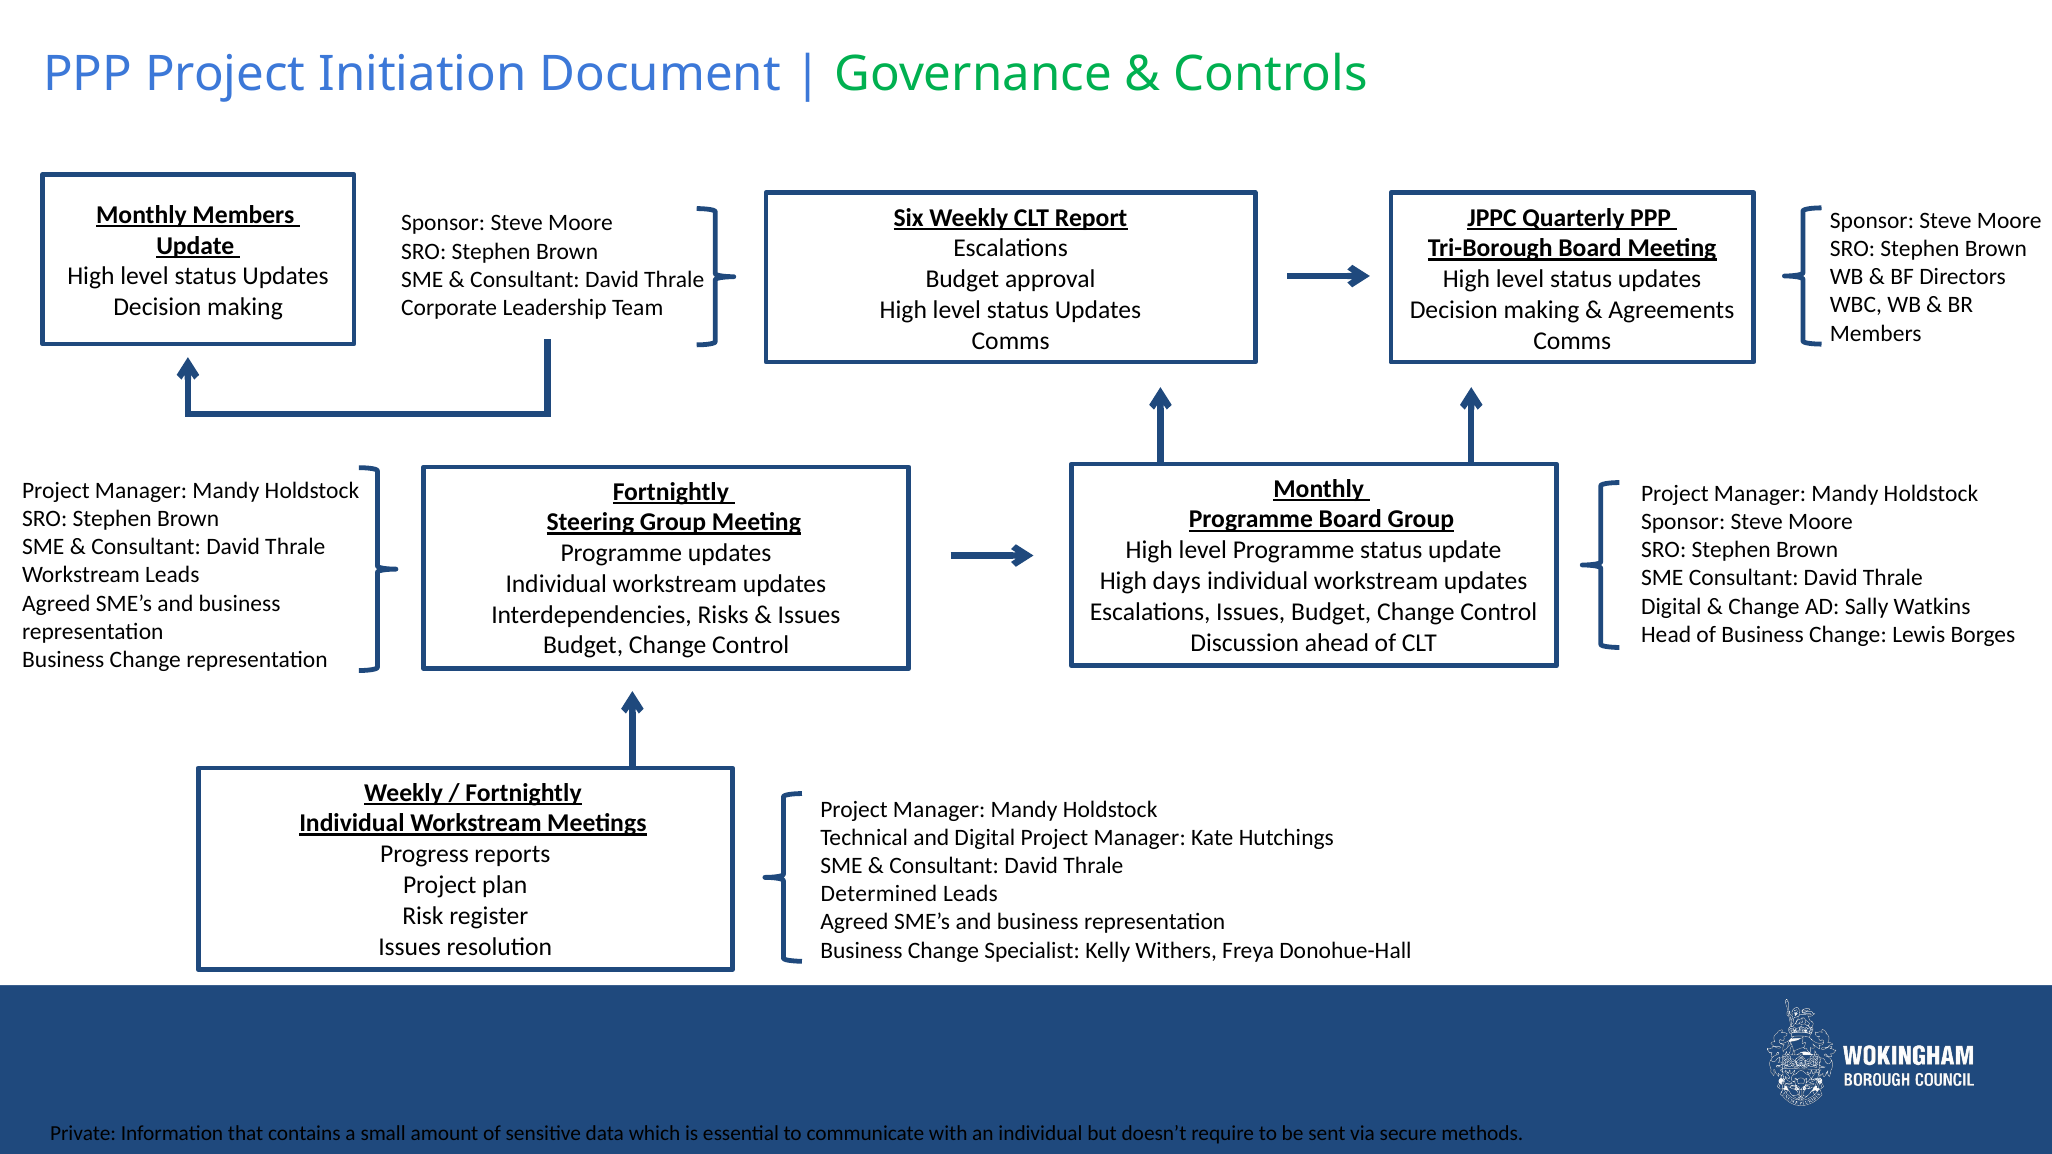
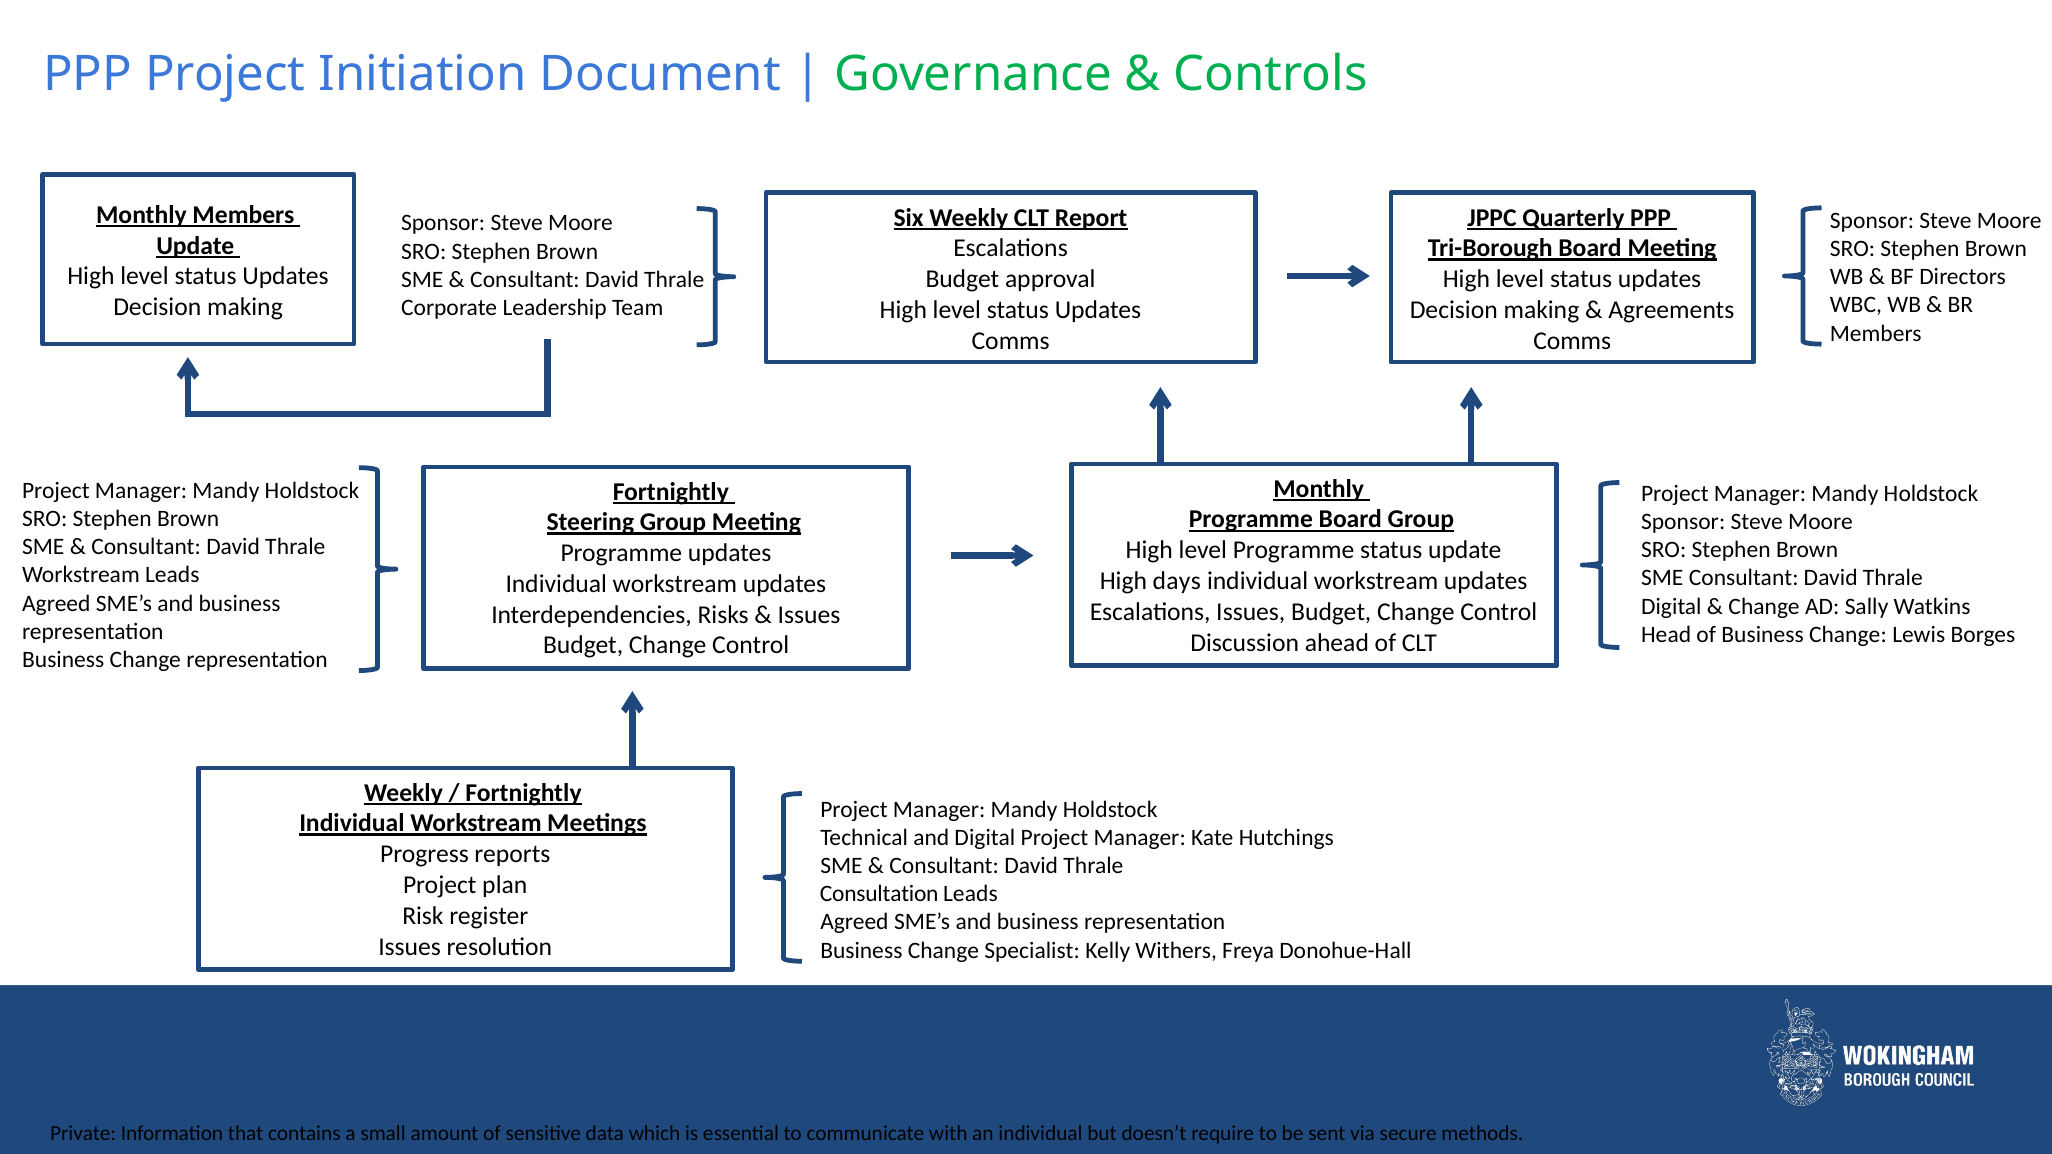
Determined: Determined -> Consultation
